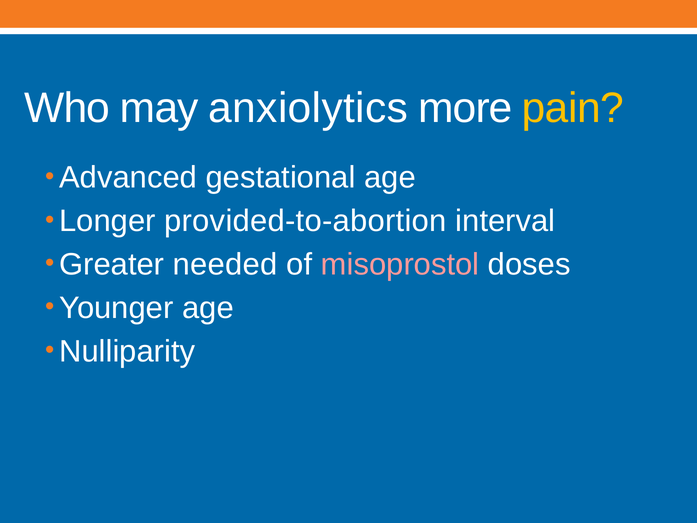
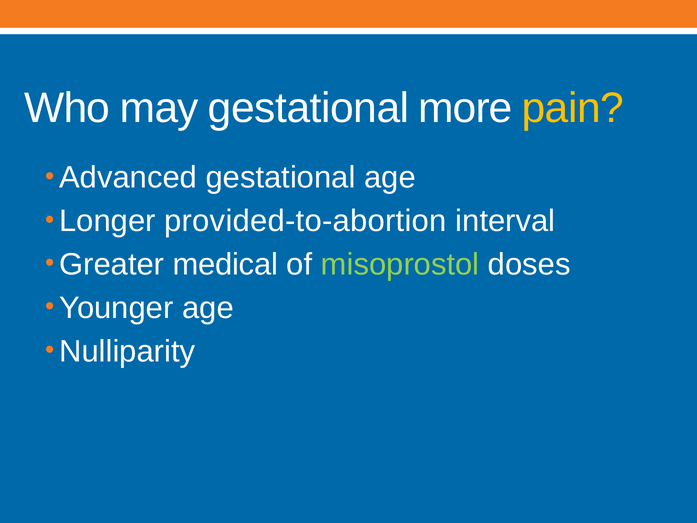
may anxiolytics: anxiolytics -> gestational
needed: needed -> medical
misoprostol colour: pink -> light green
